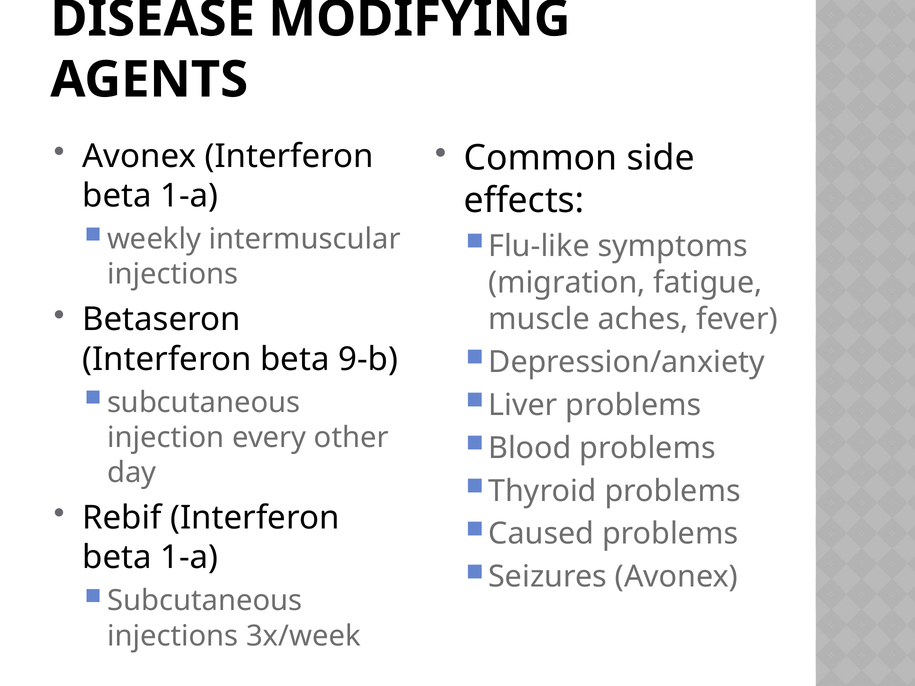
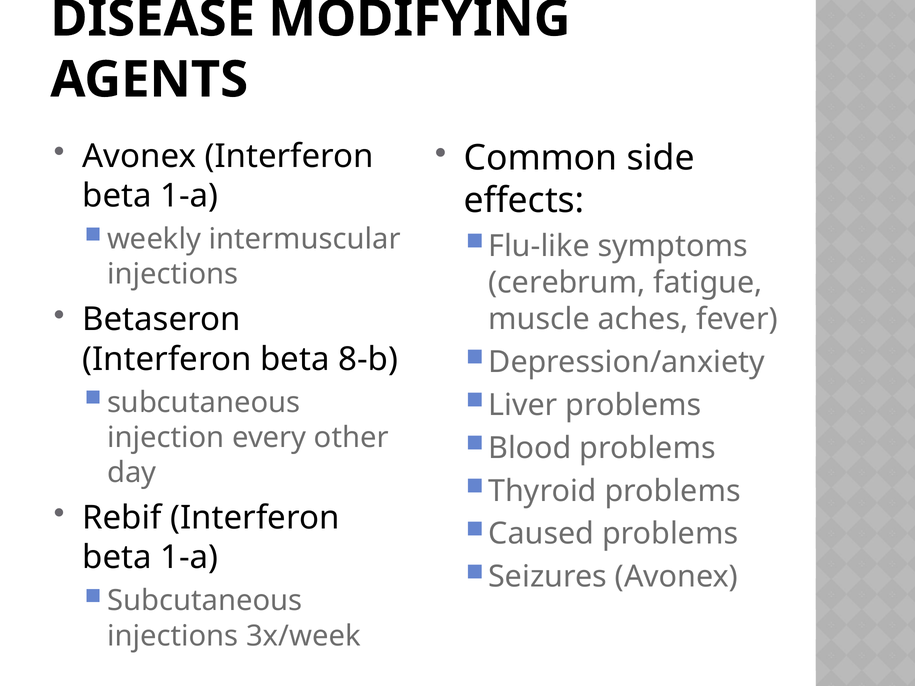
migration: migration -> cerebrum
9-b: 9-b -> 8-b
